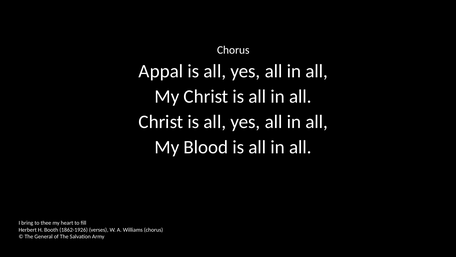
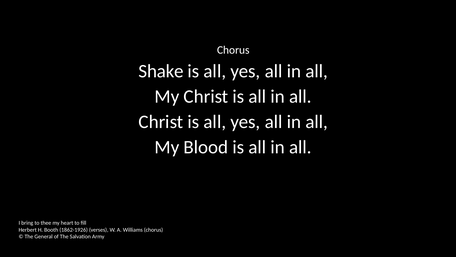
Appal: Appal -> Shake
